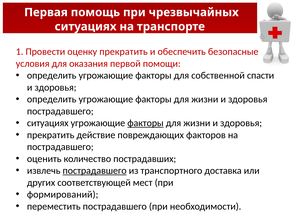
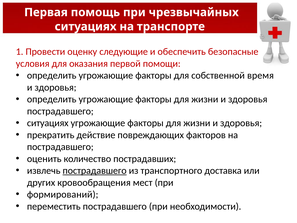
оценку прекратить: прекратить -> следующие
спасти: спасти -> время
факторы at (146, 123) underline: present -> none
соответствующей: соответствующей -> кровообращения
